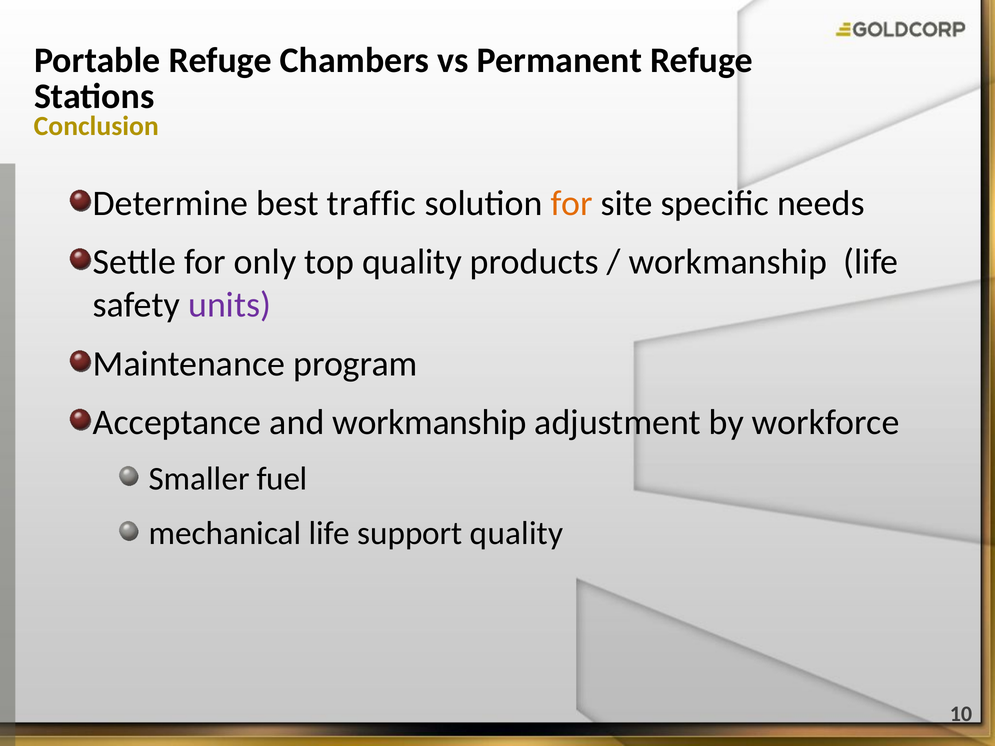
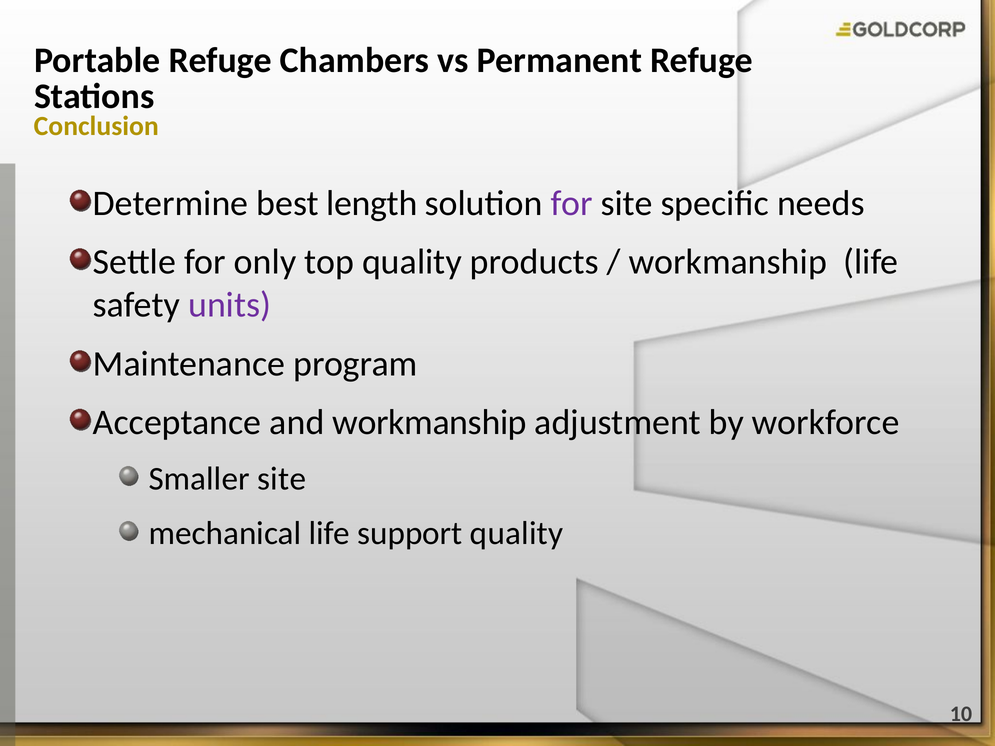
traffic: traffic -> length
for at (572, 203) colour: orange -> purple
Smaller fuel: fuel -> site
